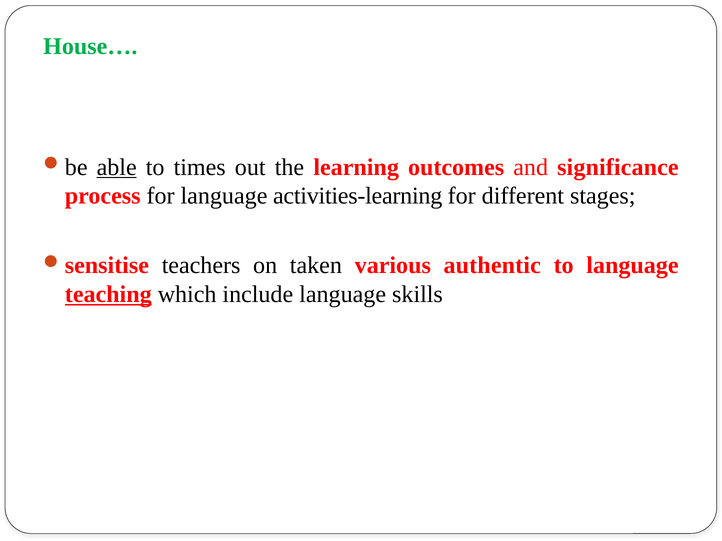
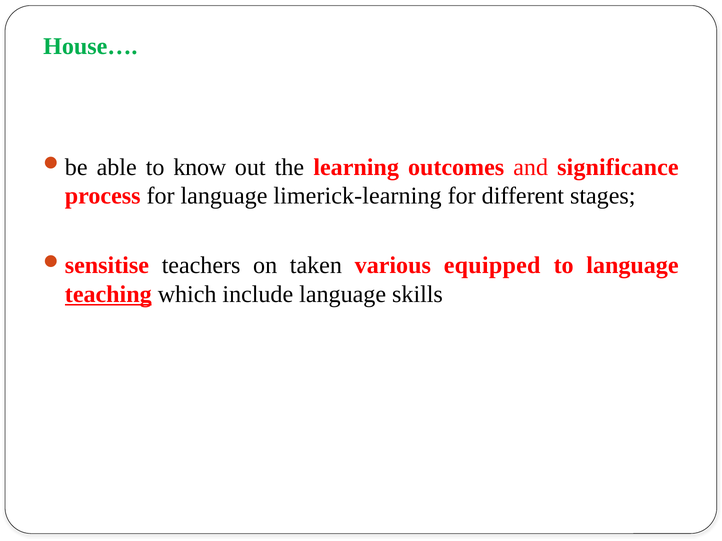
able underline: present -> none
times: times -> know
activities-learning: activities-learning -> limerick-learning
authentic: authentic -> equipped
